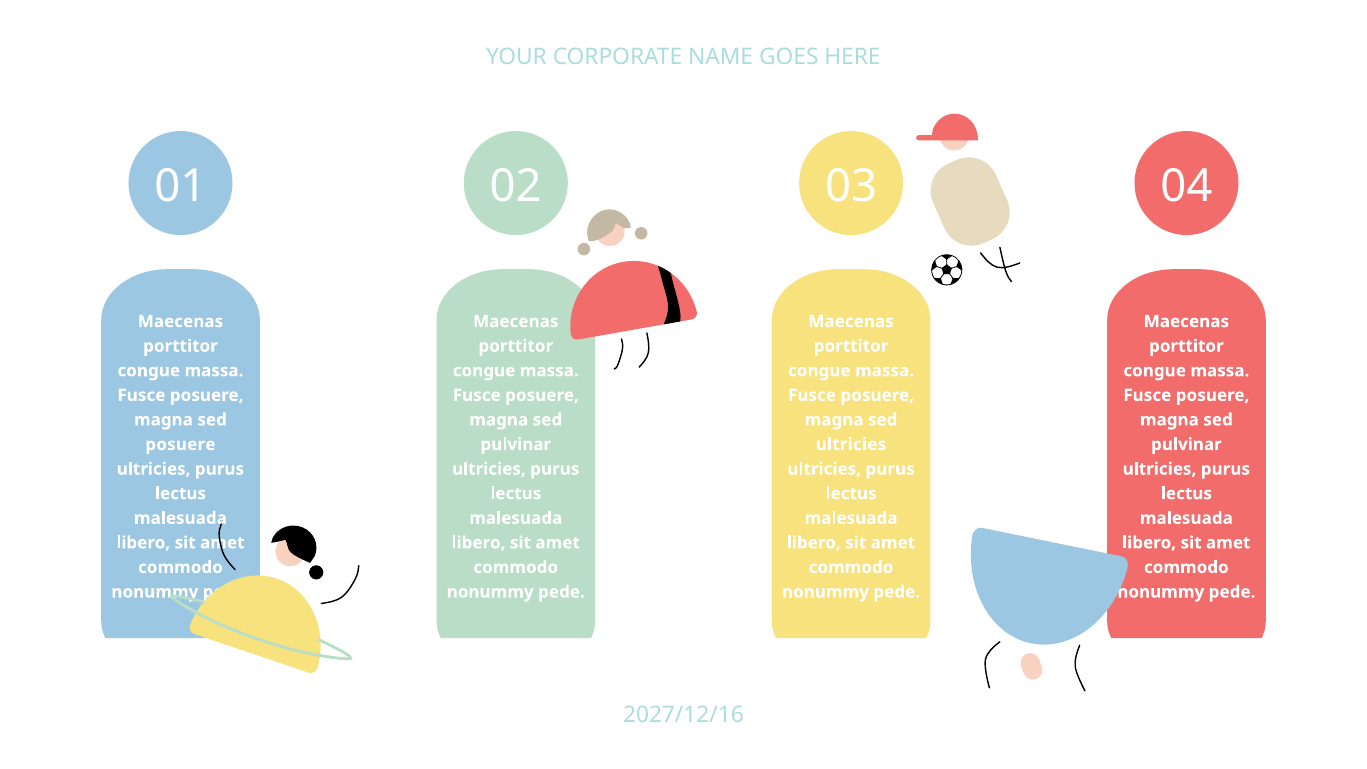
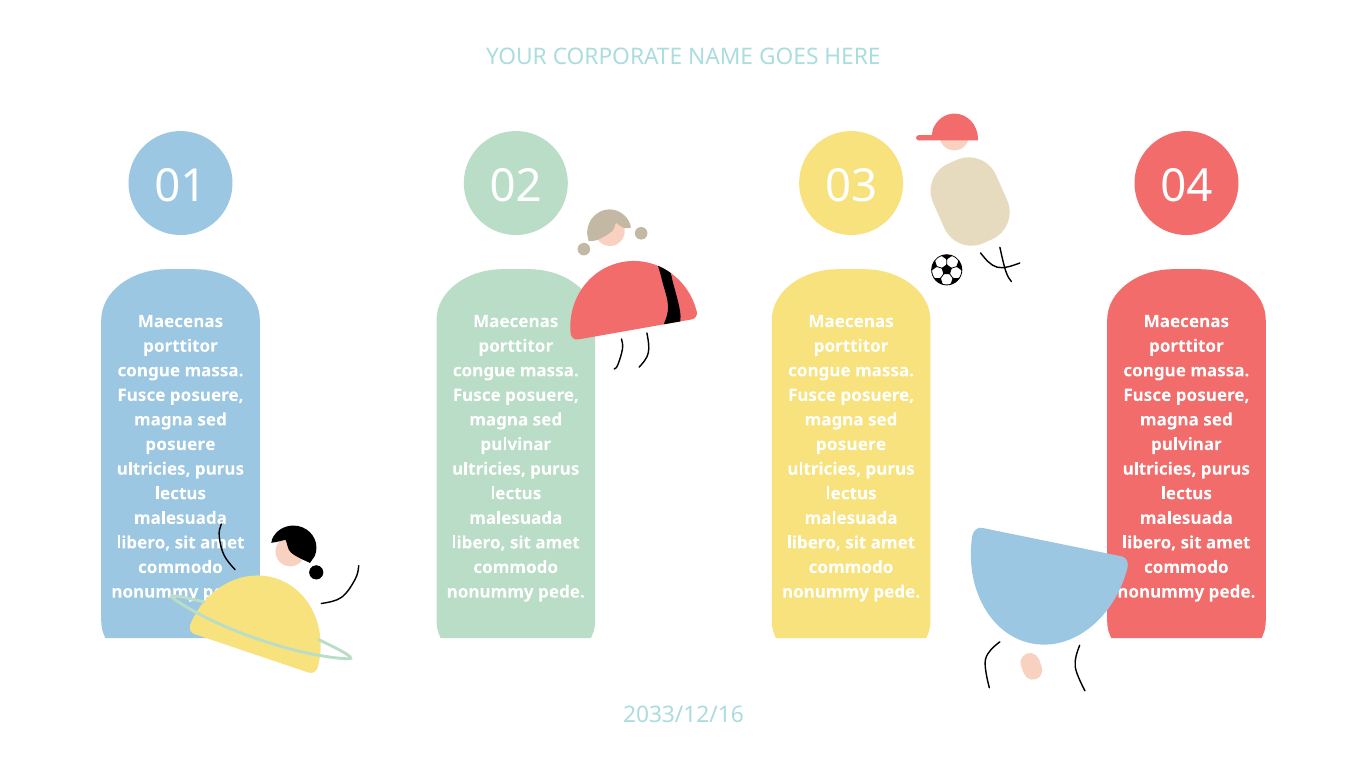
ultricies at (851, 444): ultricies -> posuere
2027/12/16: 2027/12/16 -> 2033/12/16
